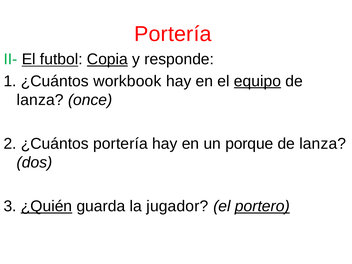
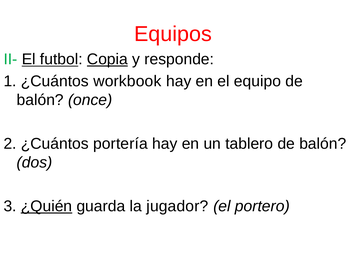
Portería at (173, 34): Portería -> Equipos
equipo underline: present -> none
lanza at (40, 100): lanza -> balón
porque: porque -> tablero
lanza at (323, 144): lanza -> balón
portero underline: present -> none
